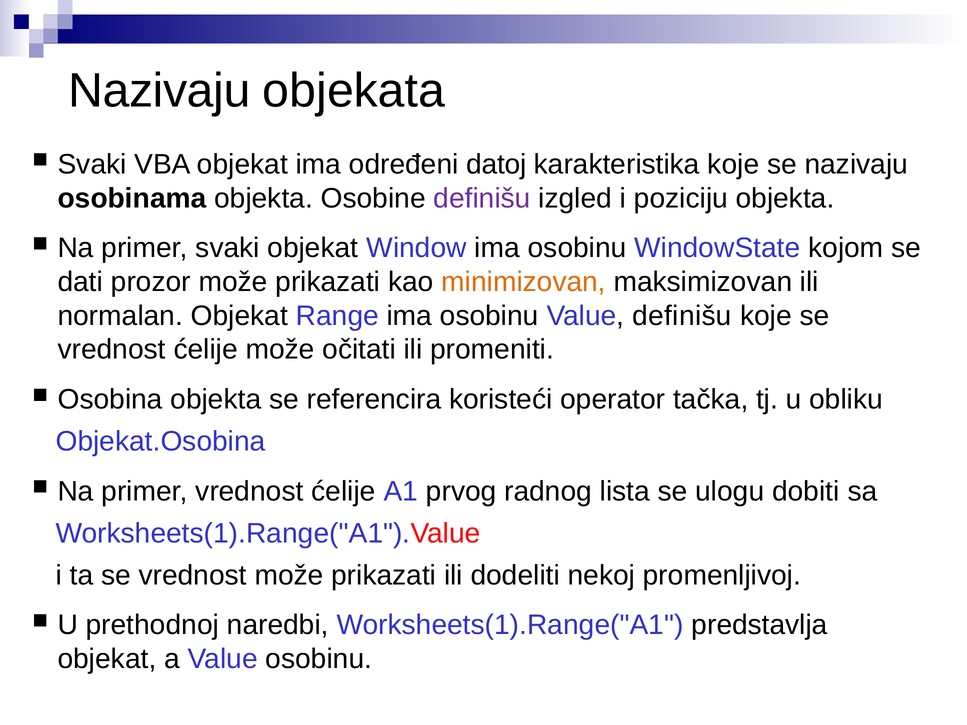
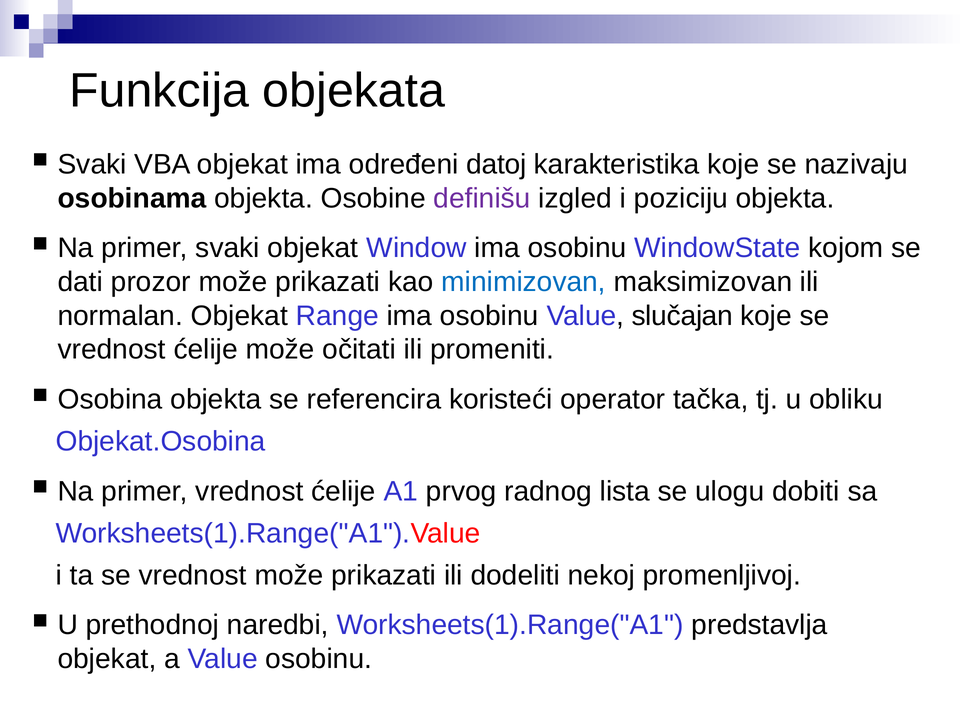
Nazivaju at (159, 91): Nazivaju -> Funkcija
minimizovan colour: orange -> blue
Value definišu: definišu -> slučajan
